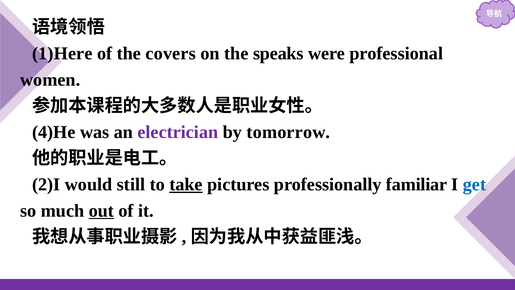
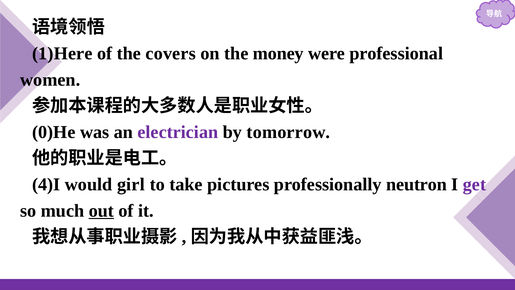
speaks: speaks -> money
4)He: 4)He -> 0)He
2)I: 2)I -> 4)I
still: still -> girl
take underline: present -> none
familiar: familiar -> neutron
get colour: blue -> purple
